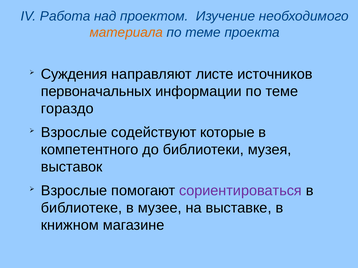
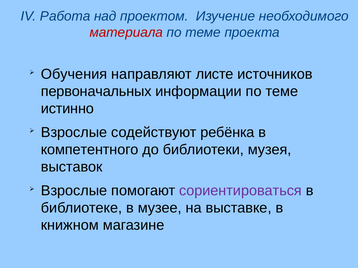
материала colour: orange -> red
Суждения: Суждения -> Обучения
гораздо: гораздо -> истинно
которые: которые -> ребёнка
